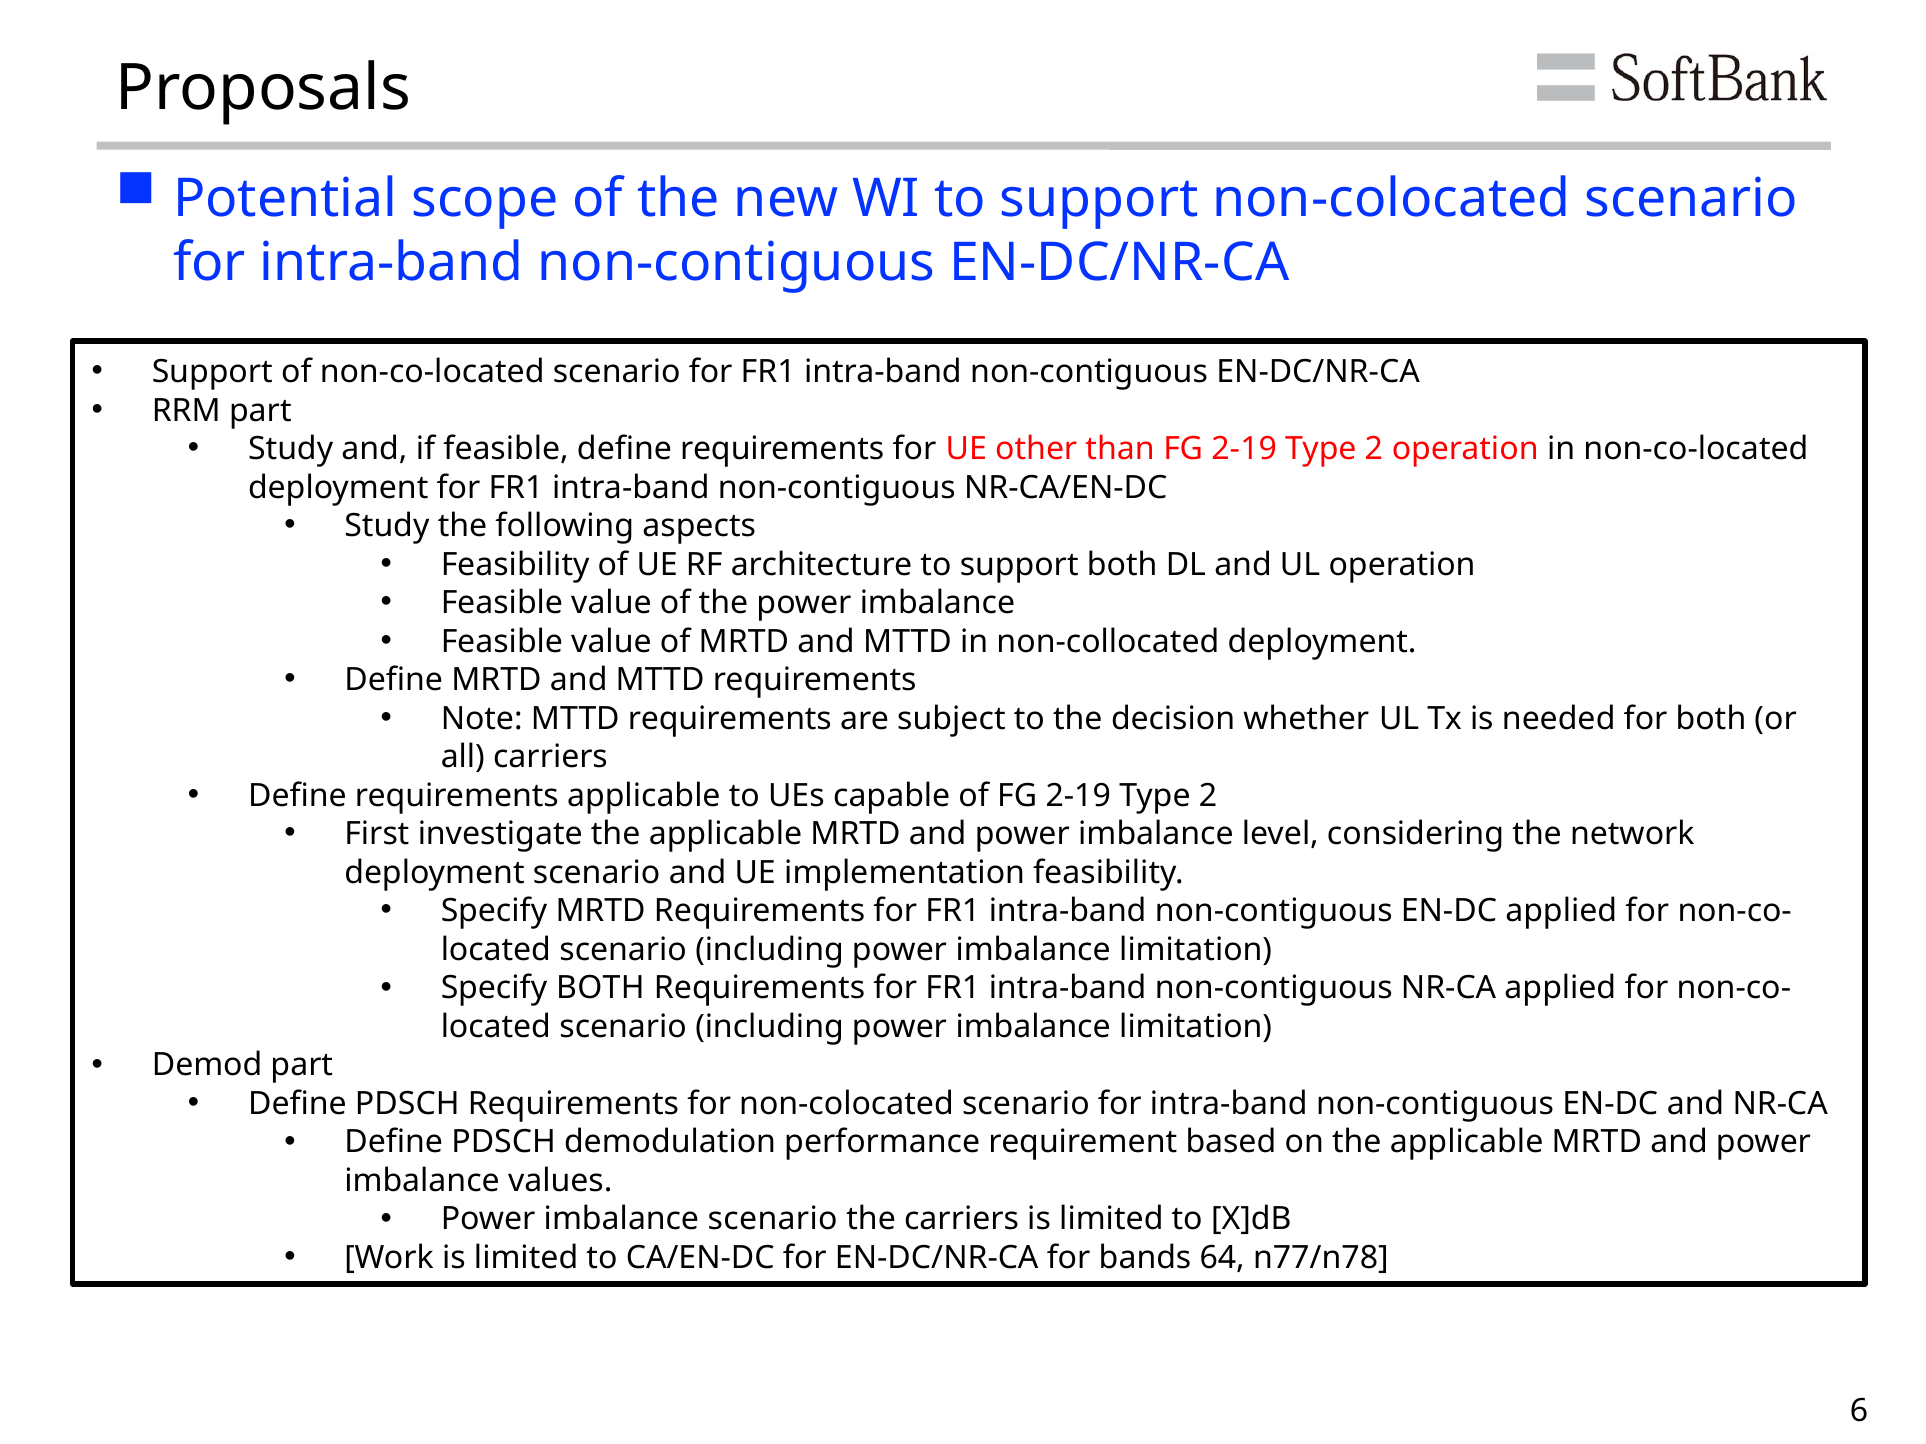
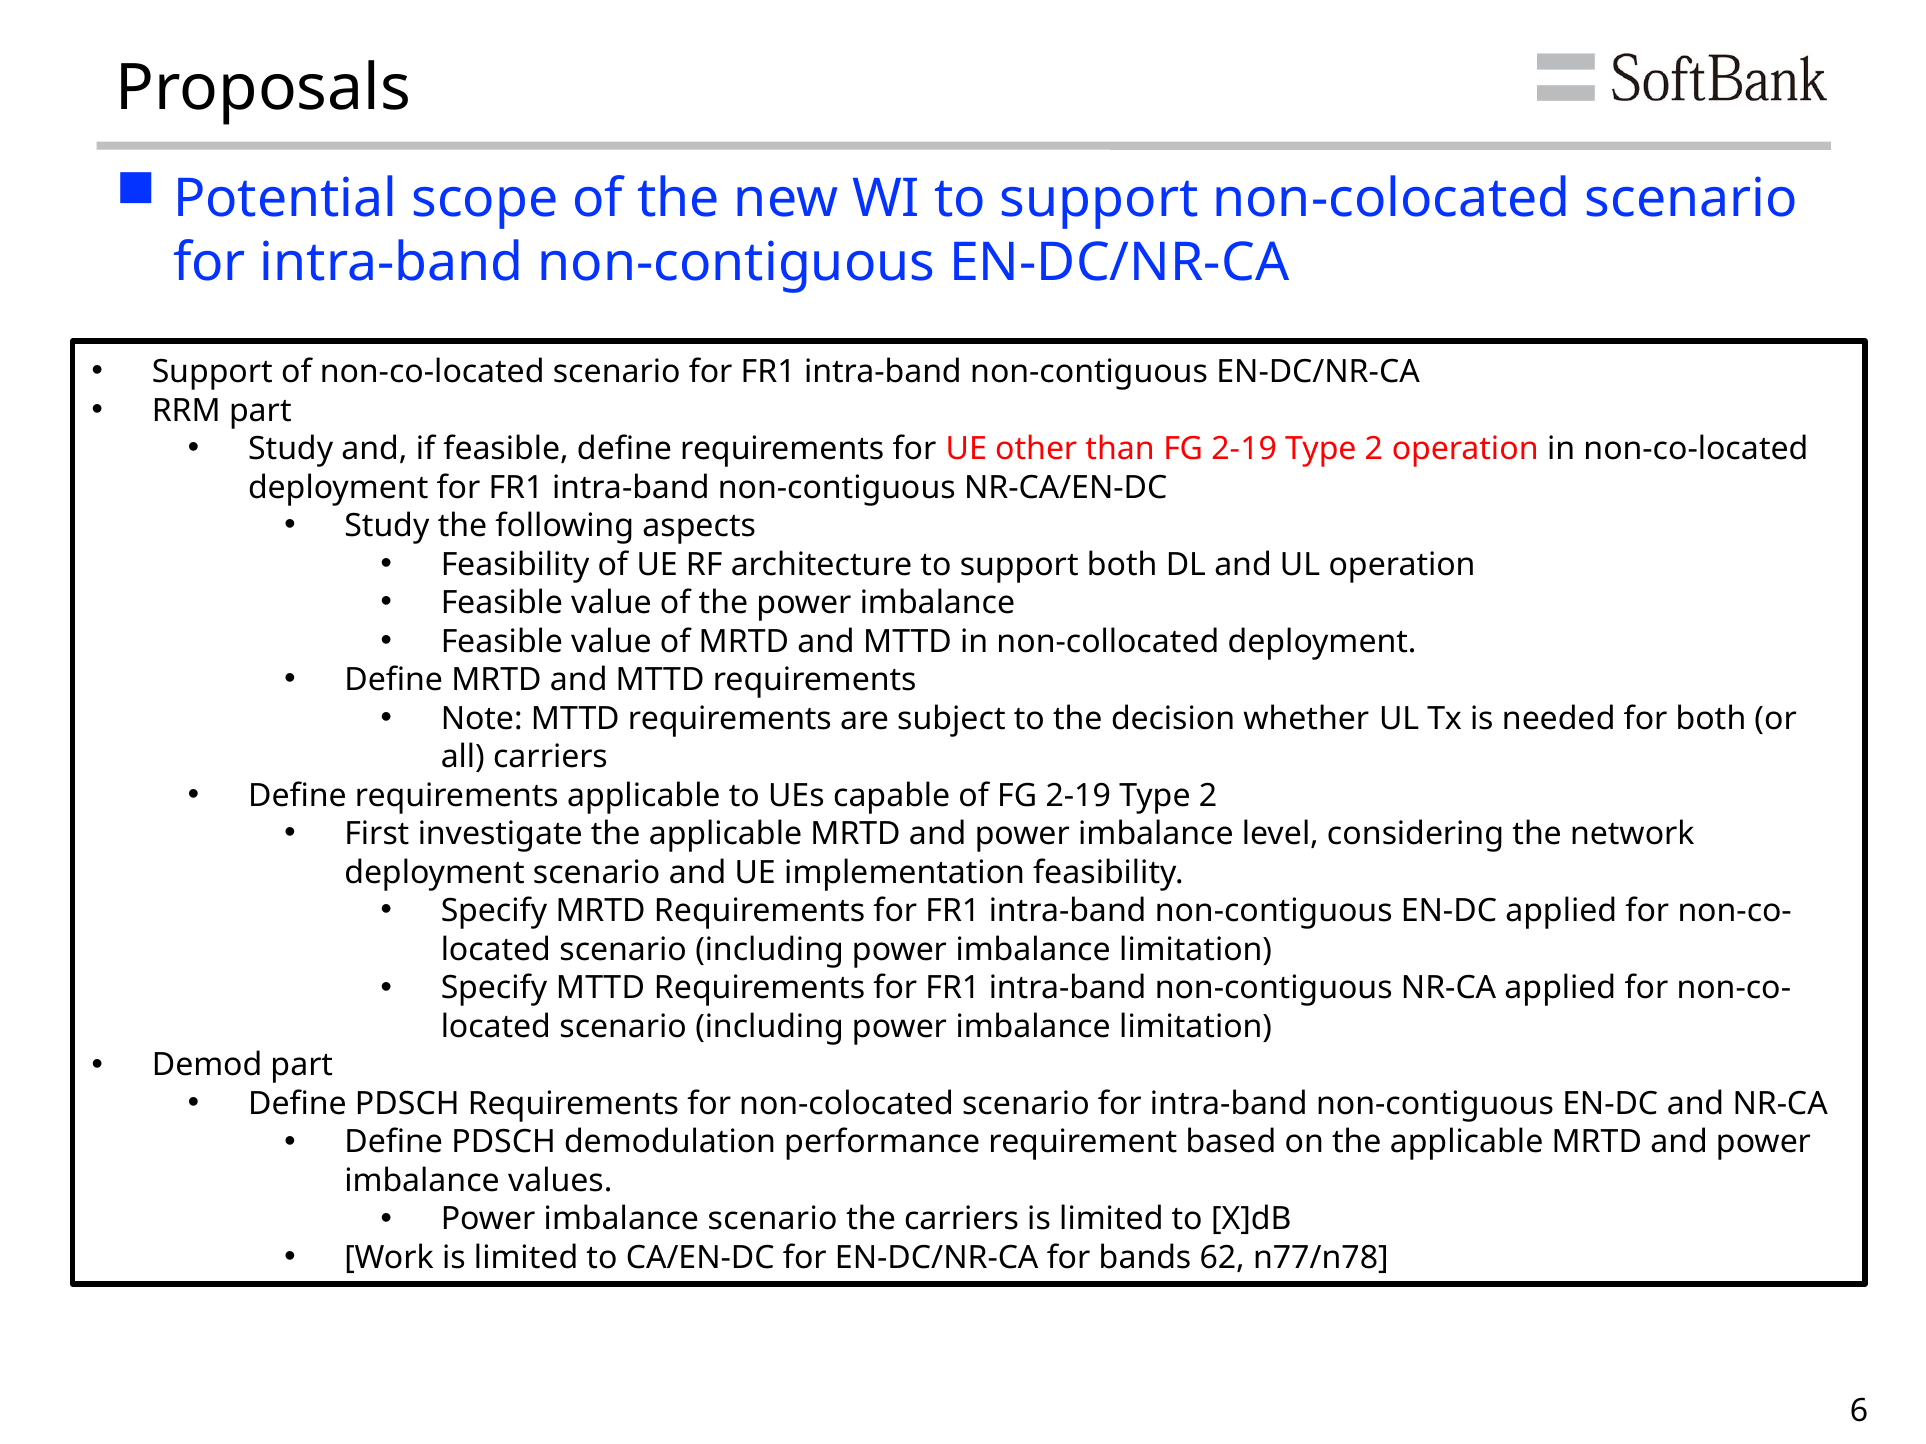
Specify BOTH: BOTH -> MTTD
64: 64 -> 62
